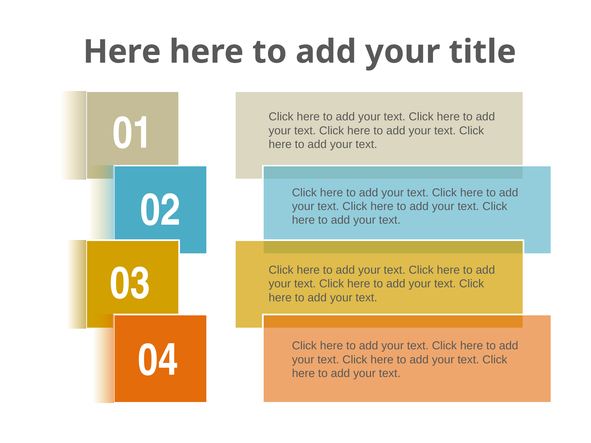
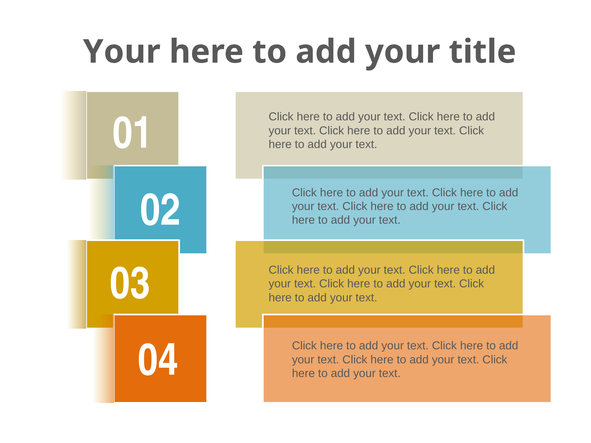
Here at (122, 52): Here -> Your
